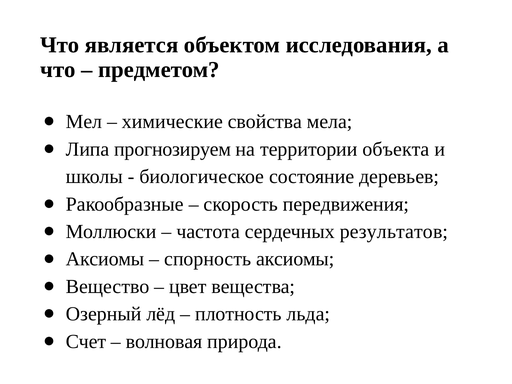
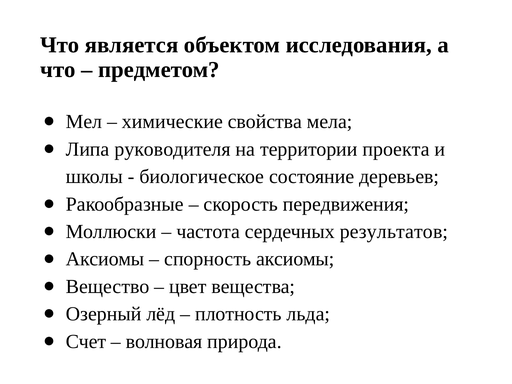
прогнозируем: прогнозируем -> руководителя
объекта: объекта -> проекта
